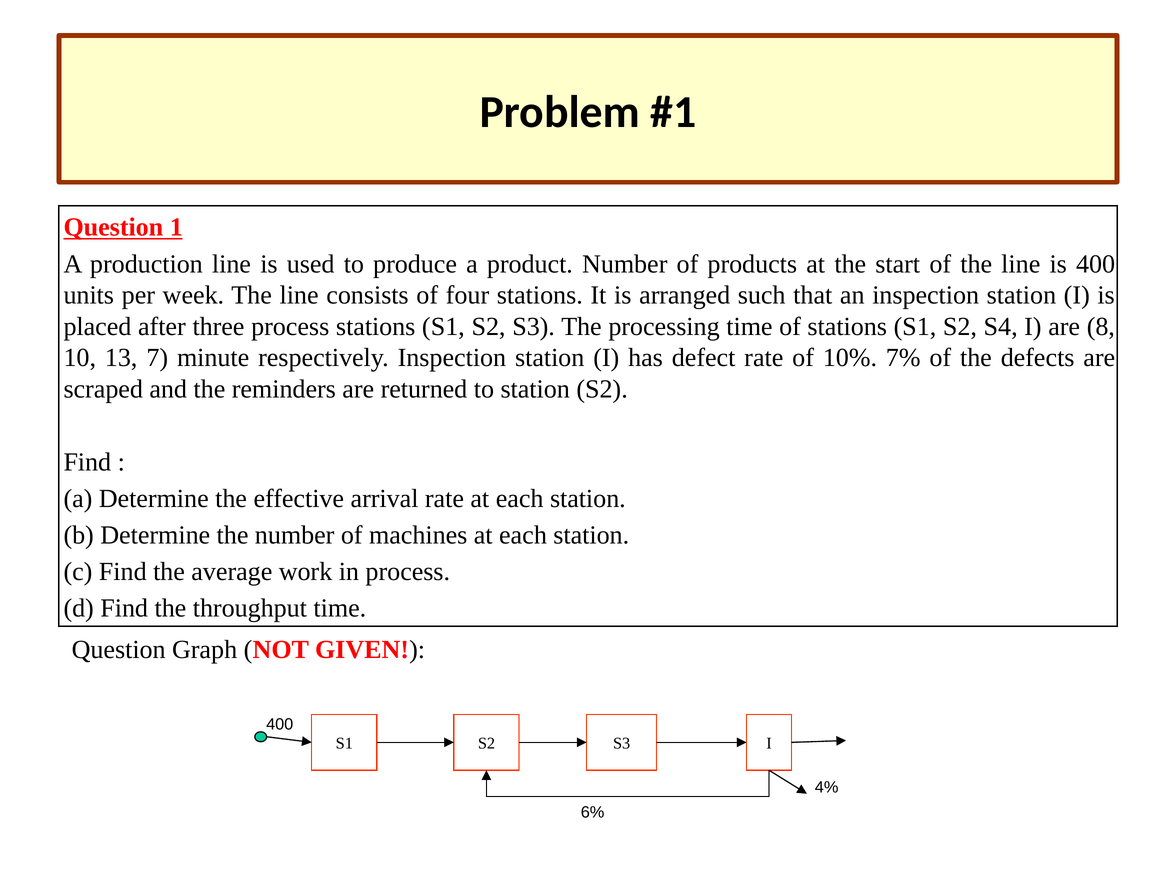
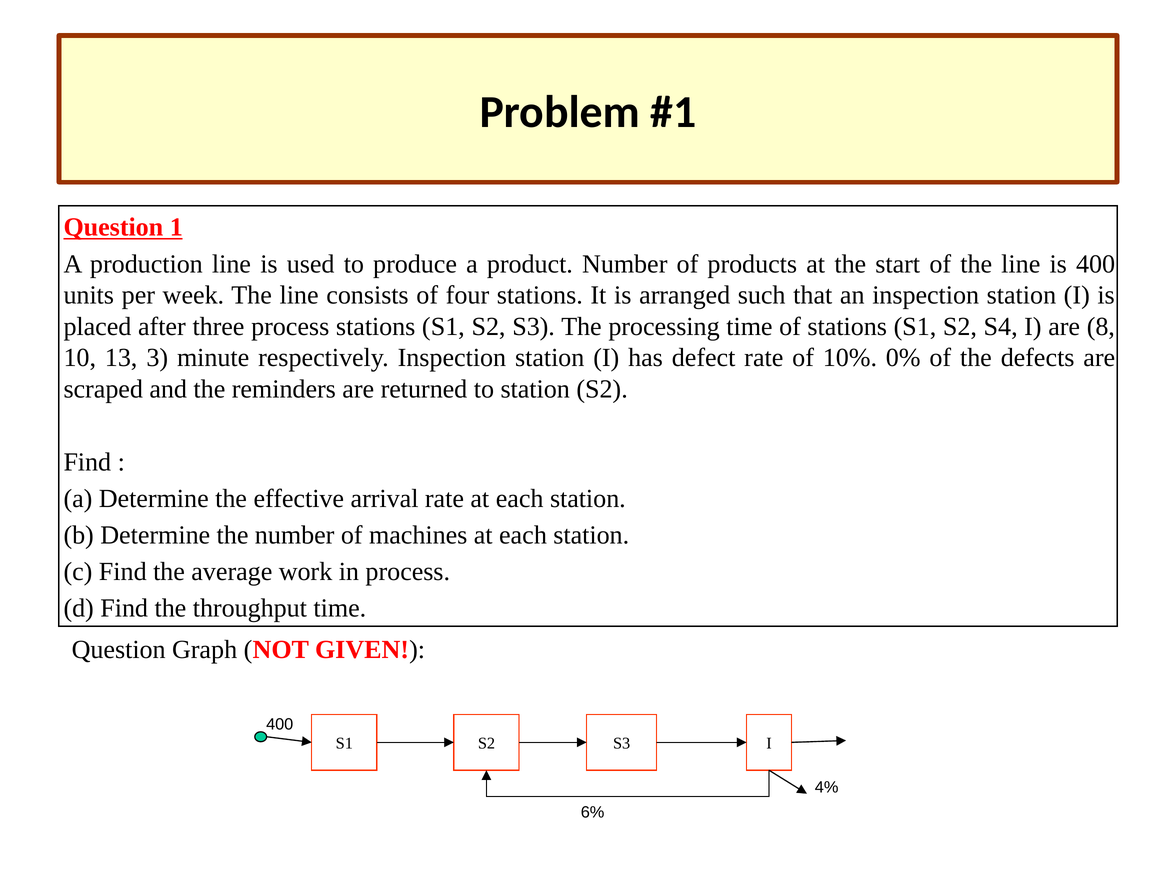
7: 7 -> 3
7%: 7% -> 0%
